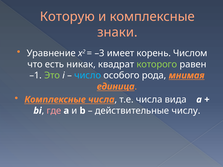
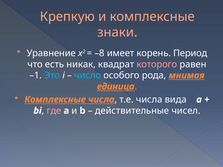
Которую: Которую -> Крепкую
–3: –3 -> –8
Числом: Числом -> Период
которого colour: light green -> pink
Это colour: light green -> light blue
числу: числу -> чисел
